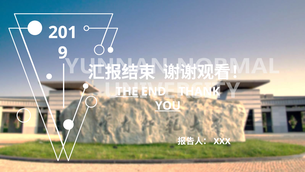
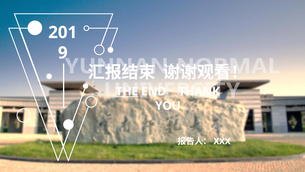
YOU underline: present -> none
